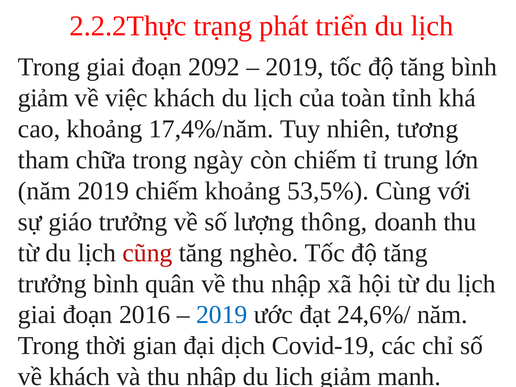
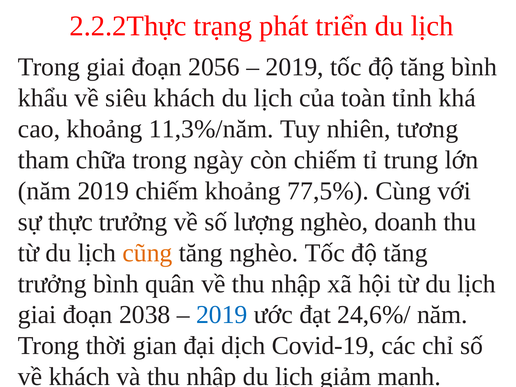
2092: 2092 -> 2056
giảm at (43, 98): giảm -> khẩu
việc: việc -> siêu
17,4%/năm: 17,4%/năm -> 11,3%/năm
53,5%: 53,5% -> 77,5%
giáo: giáo -> thực
lượng thông: thông -> nghèo
cũng colour: red -> orange
2016: 2016 -> 2038
